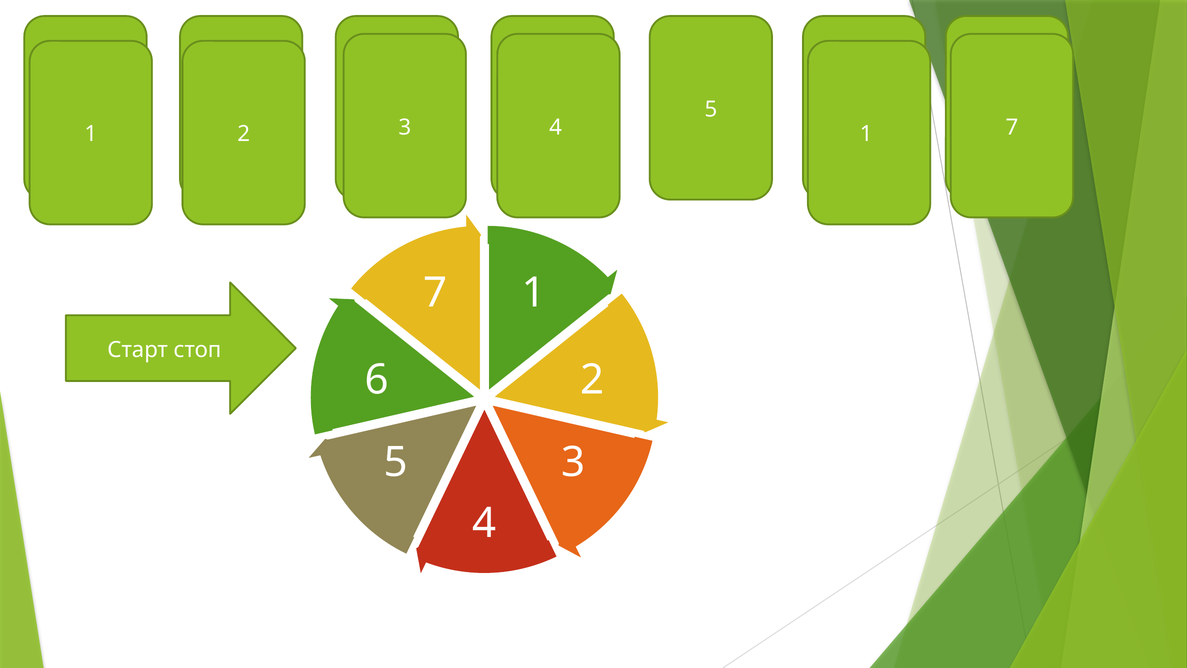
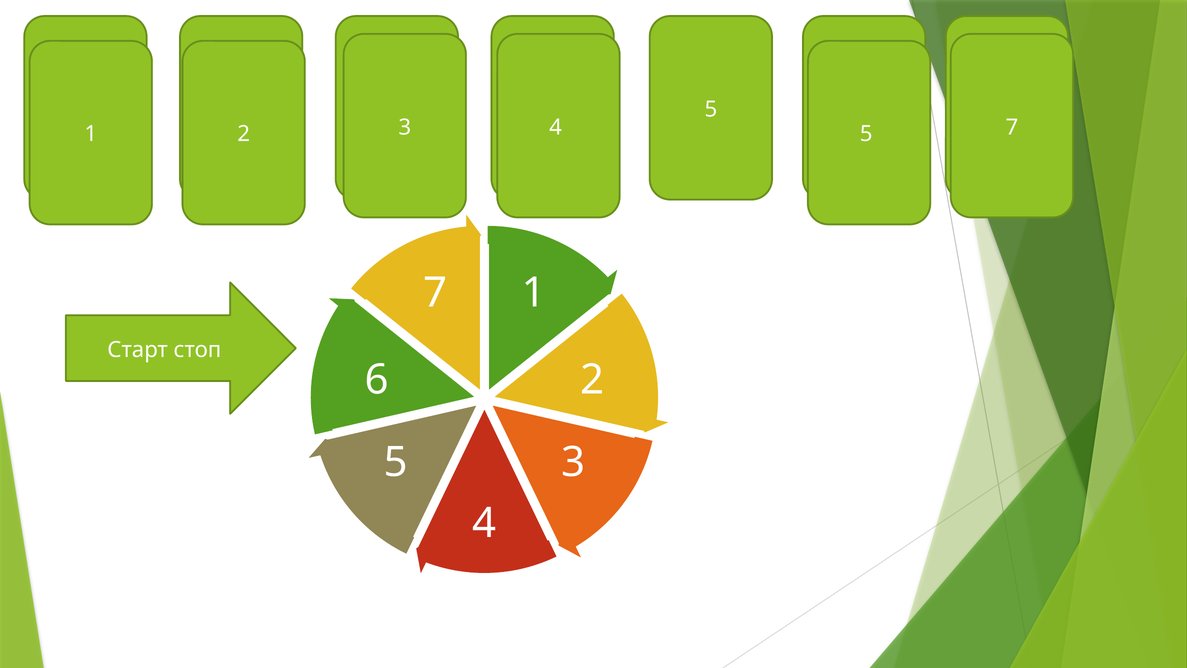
1 at (866, 134): 1 -> 5
